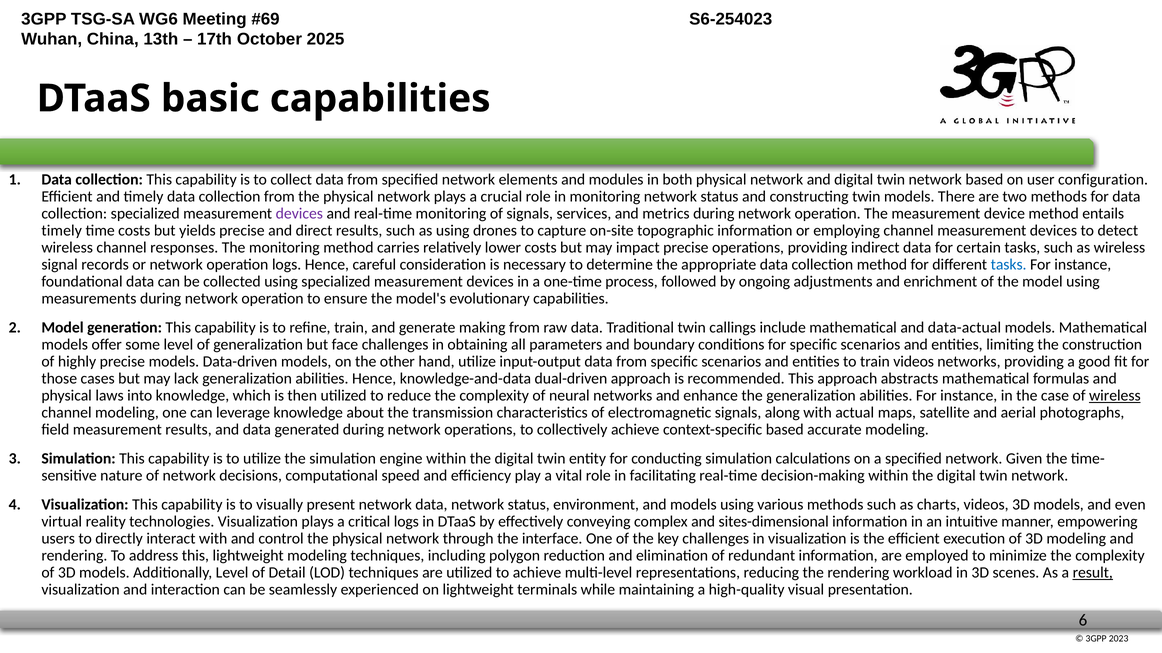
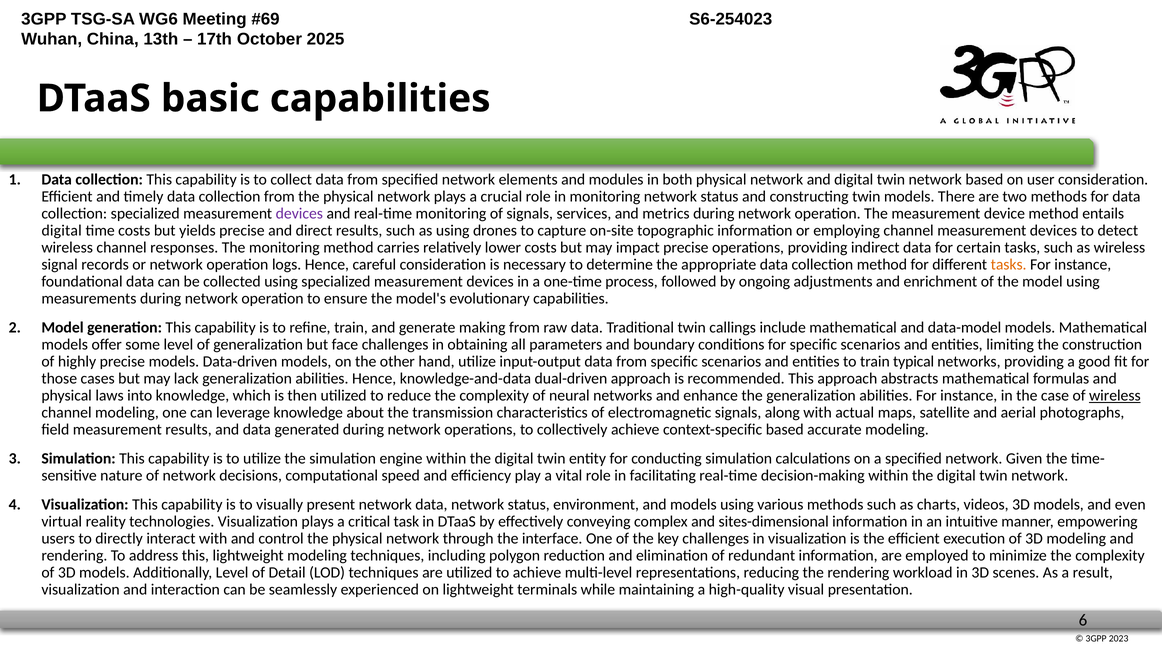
user configuration: configuration -> consideration
timely at (62, 231): timely -> digital
tasks at (1009, 265) colour: blue -> orange
data-actual: data-actual -> data-model
train videos: videos -> typical
critical logs: logs -> task
result underline: present -> none
